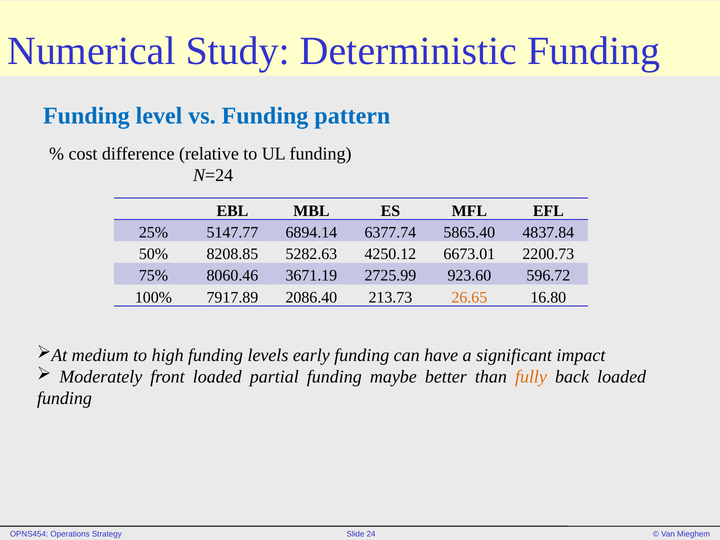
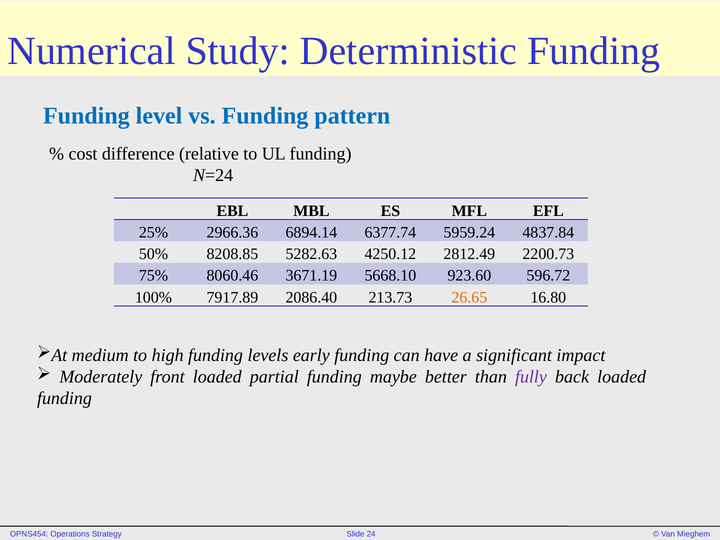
5147.77: 5147.77 -> 2966.36
5865.40: 5865.40 -> 5959.24
6673.01: 6673.01 -> 2812.49
2725.99: 2725.99 -> 5668.10
fully colour: orange -> purple
